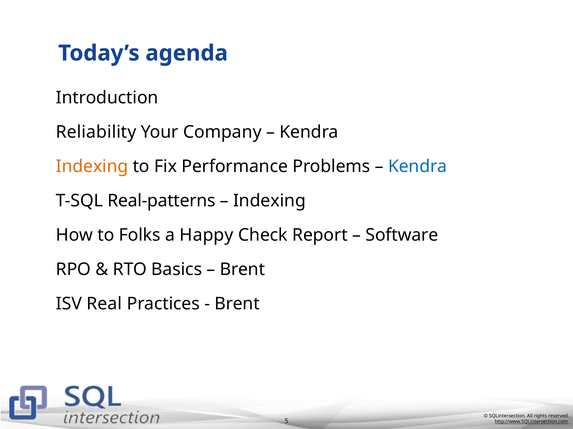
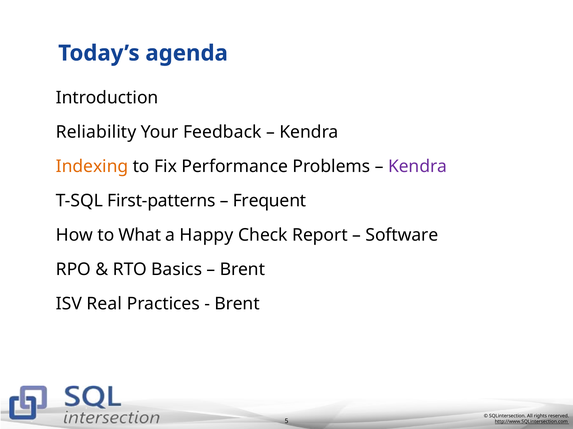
Company: Company -> Feedback
Kendra at (418, 167) colour: blue -> purple
Real-patterns: Real-patterns -> First-patterns
Indexing at (269, 201): Indexing -> Frequent
Folks: Folks -> What
